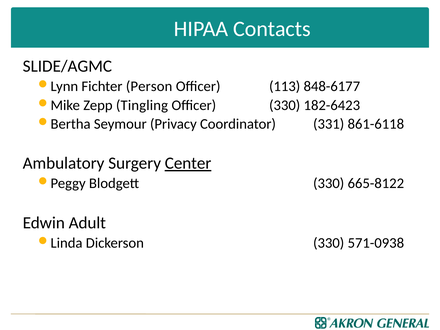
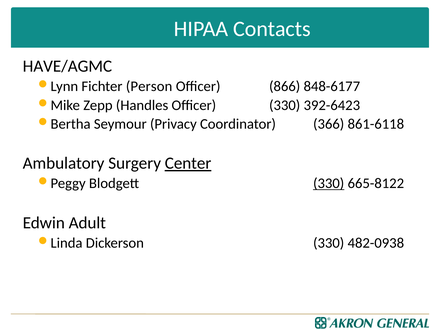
SLIDE/AGMC: SLIDE/AGMC -> HAVE/AGMC
113: 113 -> 866
Tingling: Tingling -> Handles
182-6423: 182-6423 -> 392-6423
331: 331 -> 366
330 at (329, 183) underline: none -> present
571-0938: 571-0938 -> 482-0938
